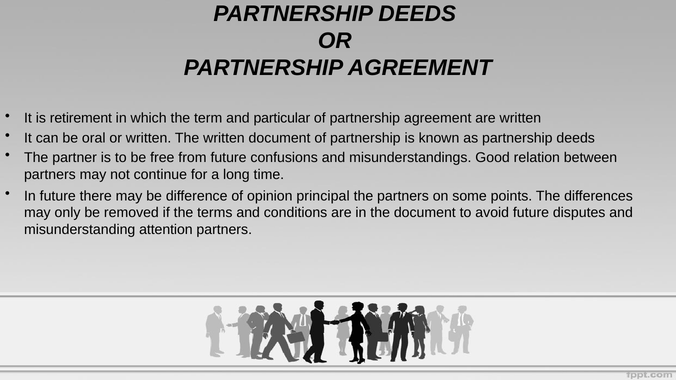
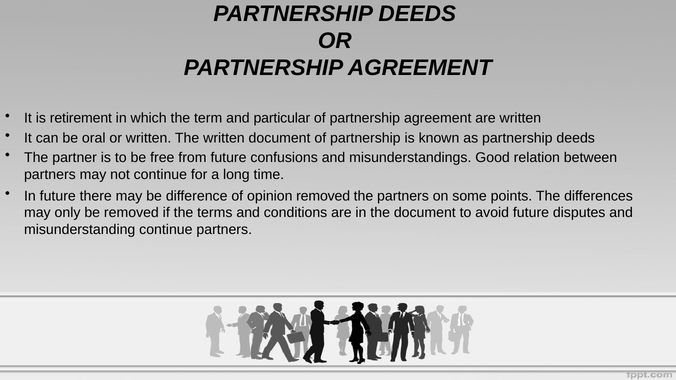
opinion principal: principal -> removed
misunderstanding attention: attention -> continue
